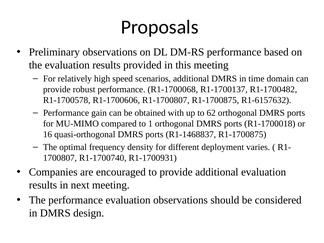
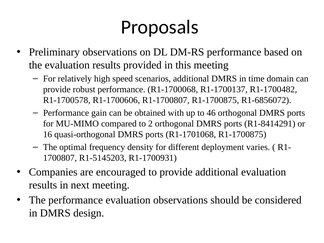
R1-6157632: R1-6157632 -> R1-6856072
62: 62 -> 46
1: 1 -> 2
R1-1700018: R1-1700018 -> R1-8414291
R1-1468837: R1-1468837 -> R1-1701068
R1-1700740: R1-1700740 -> R1-5145203
